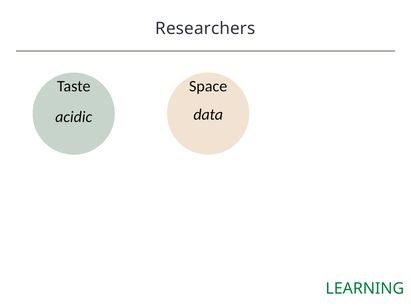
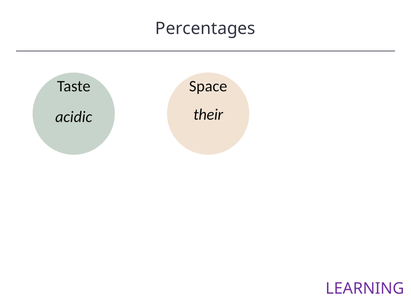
Researchers: Researchers -> Percentages
data: data -> their
LEARNING colour: green -> purple
